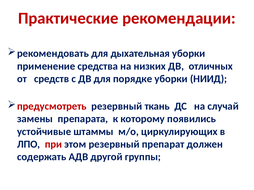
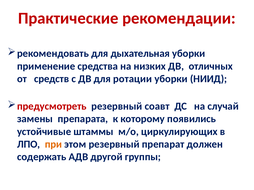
порядке: порядке -> ротации
ткань: ткань -> соавт
при colour: red -> orange
